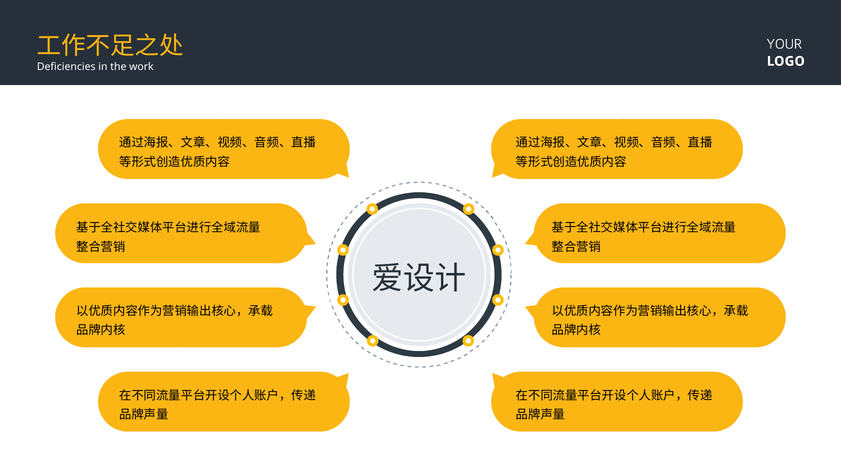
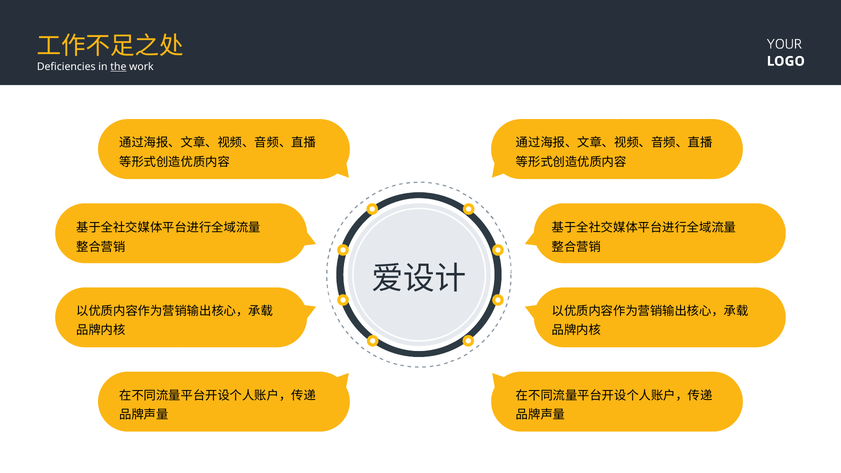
the underline: none -> present
